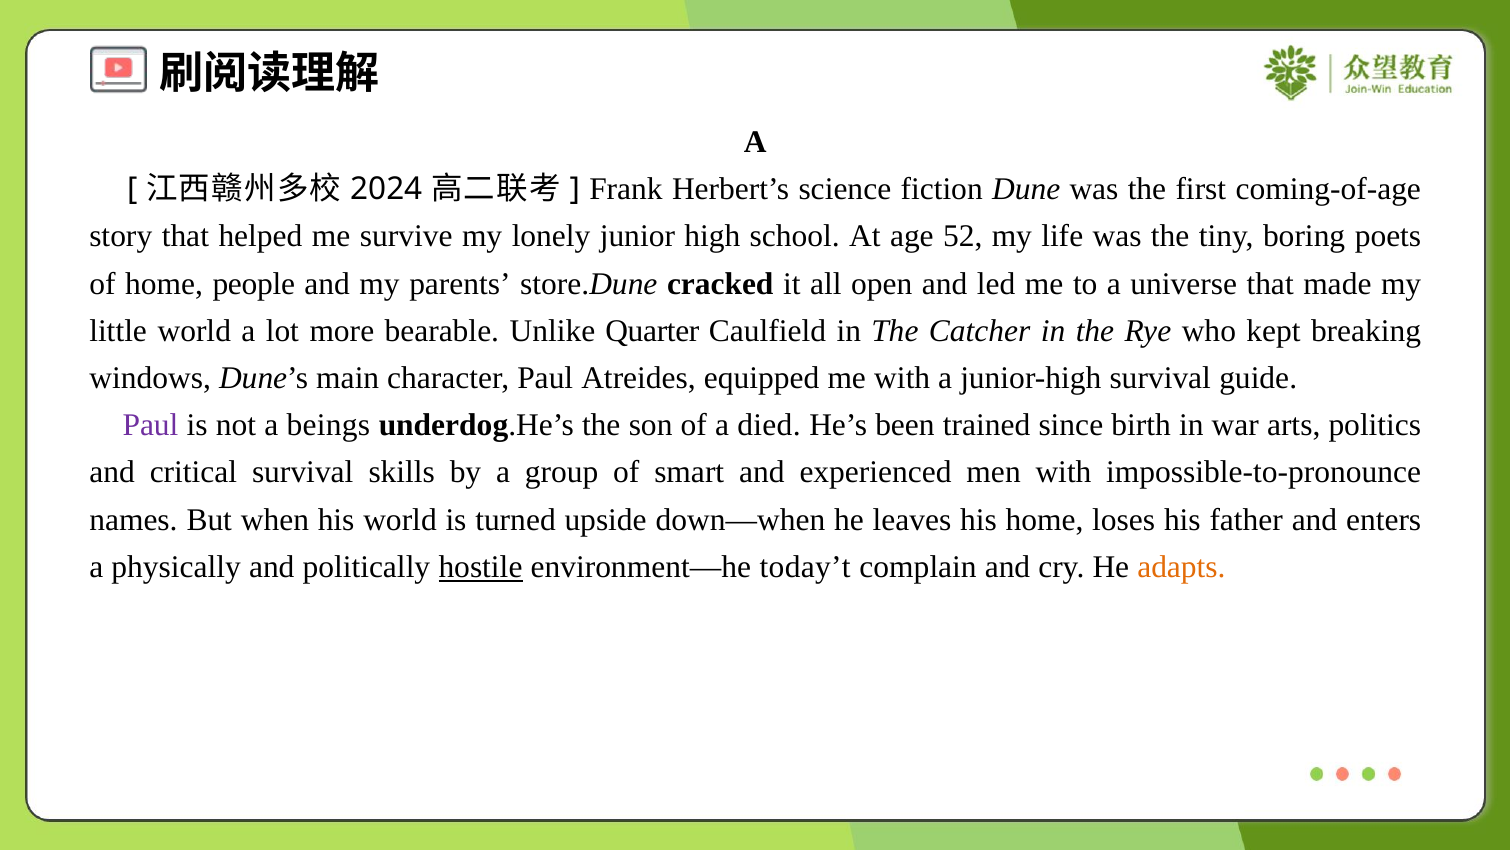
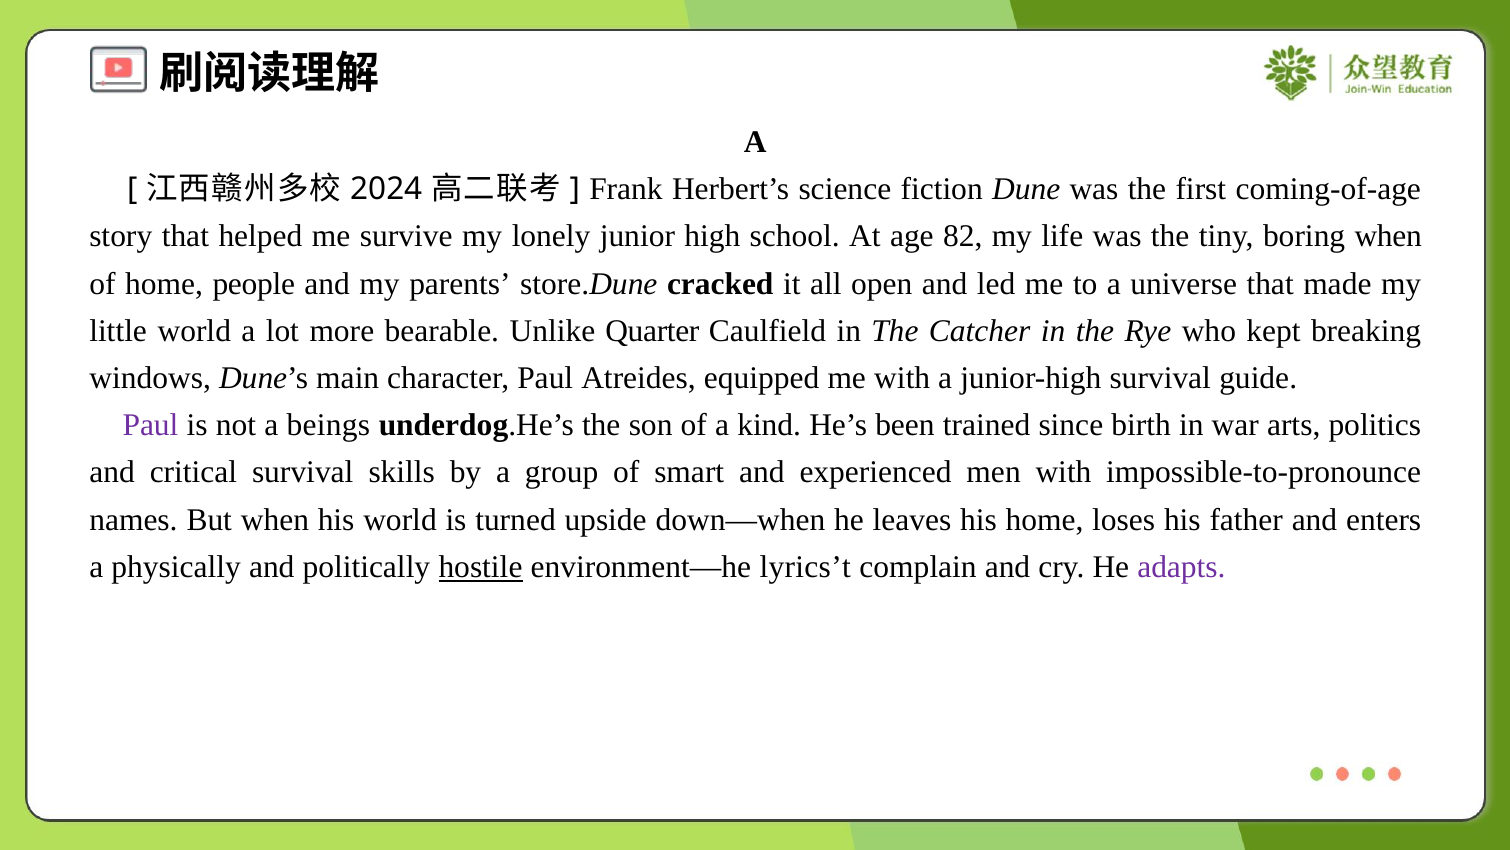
52: 52 -> 82
boring poets: poets -> when
died: died -> kind
today’t: today’t -> lyrics’t
adapts colour: orange -> purple
